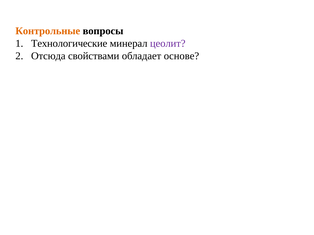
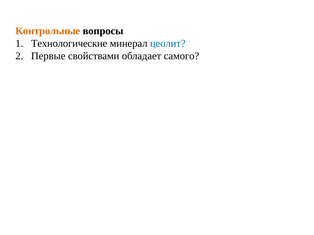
цеолит colour: purple -> blue
Отсюда: Отсюда -> Первые
основе: основе -> самого
